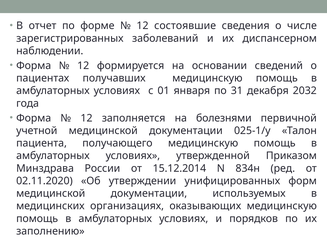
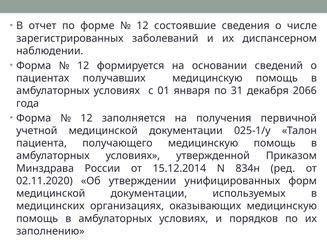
2032: 2032 -> 2066
болезнями: болезнями -> получения
